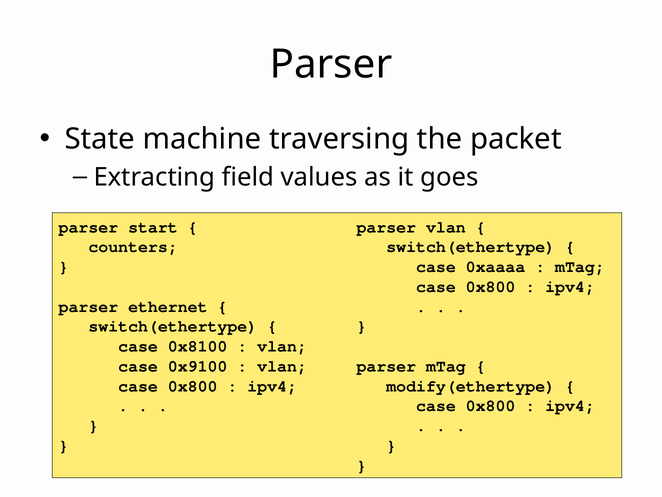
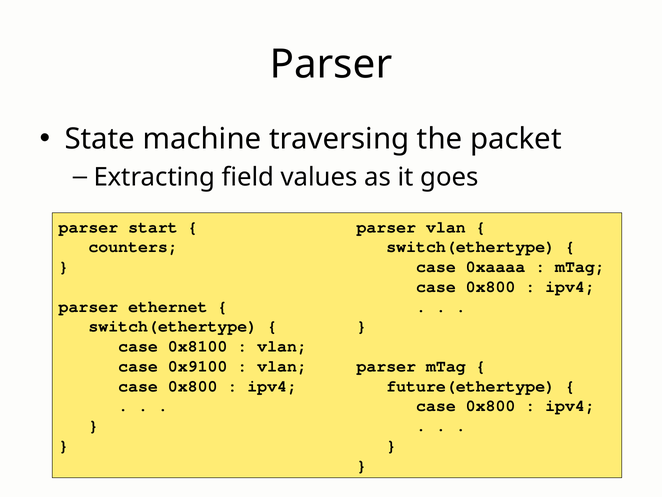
modify(ethertype: modify(ethertype -> future(ethertype
